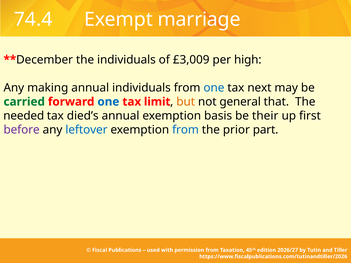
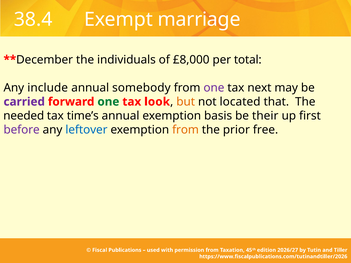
74.4: 74.4 -> 38.4
£3,009: £3,009 -> £8,000
high: high -> total
making: making -> include
annual individuals: individuals -> somebody
one at (214, 88) colour: blue -> purple
carried colour: green -> purple
one at (108, 102) colour: blue -> green
limit: limit -> look
general: general -> located
died’s: died’s -> time’s
from at (186, 130) colour: blue -> orange
part: part -> free
